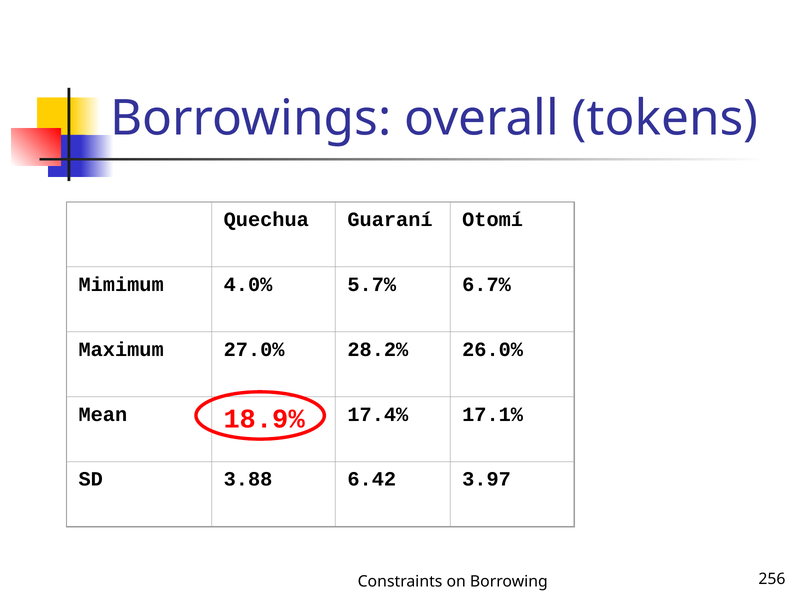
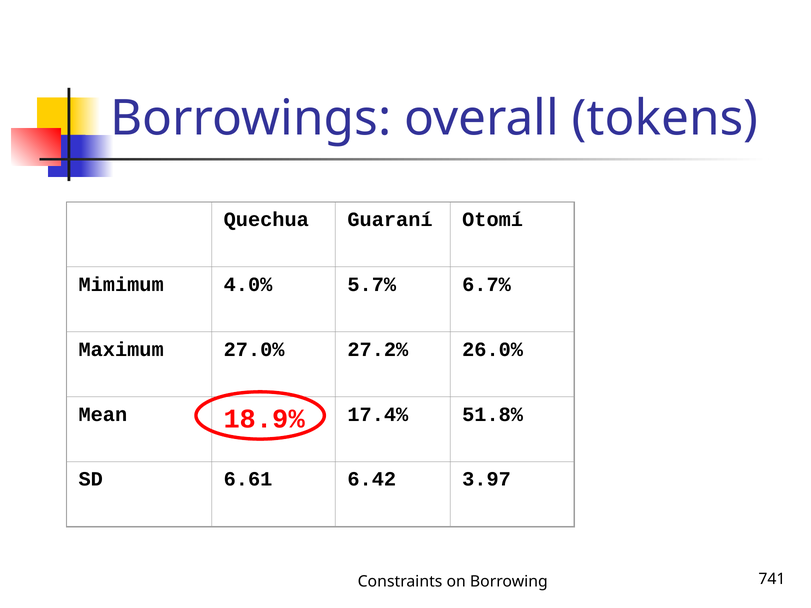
28.2%: 28.2% -> 27.2%
17.1%: 17.1% -> 51.8%
3.88: 3.88 -> 6.61
256: 256 -> 741
